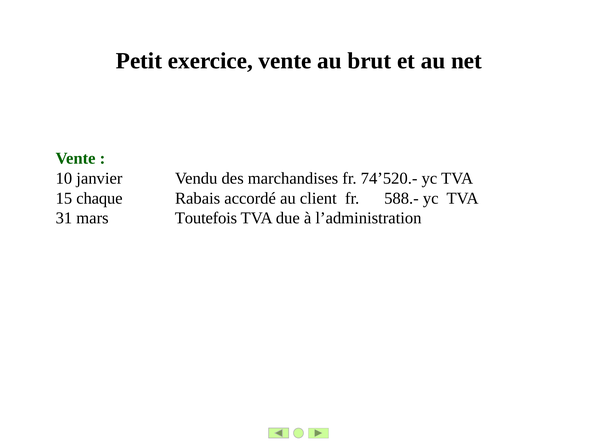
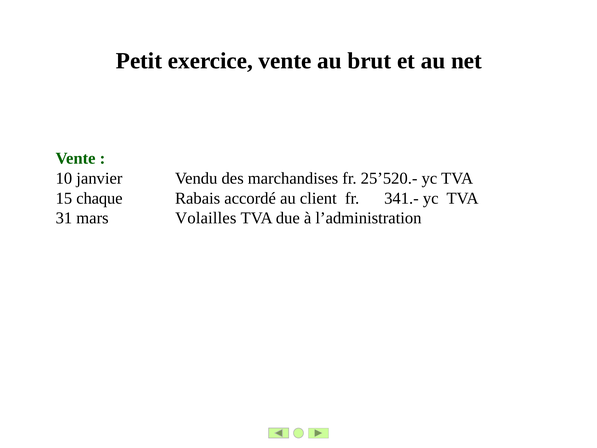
74’520.-: 74’520.- -> 25’520.-
588.-: 588.- -> 341.-
Toutefois: Toutefois -> Volailles
